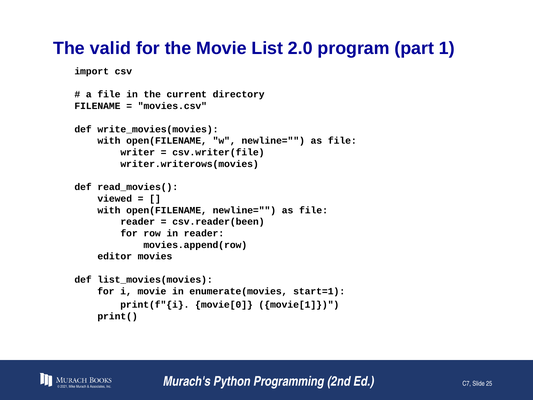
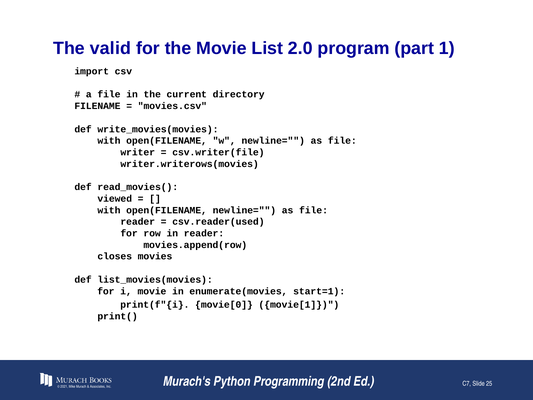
csv.reader(been: csv.reader(been -> csv.reader(used
editor: editor -> closes
